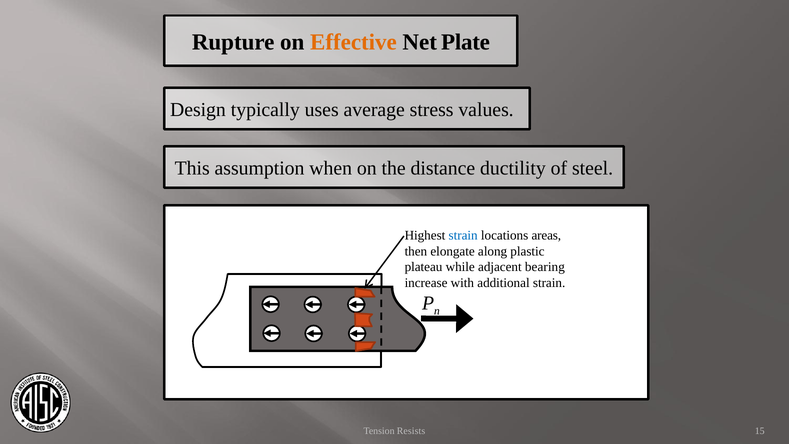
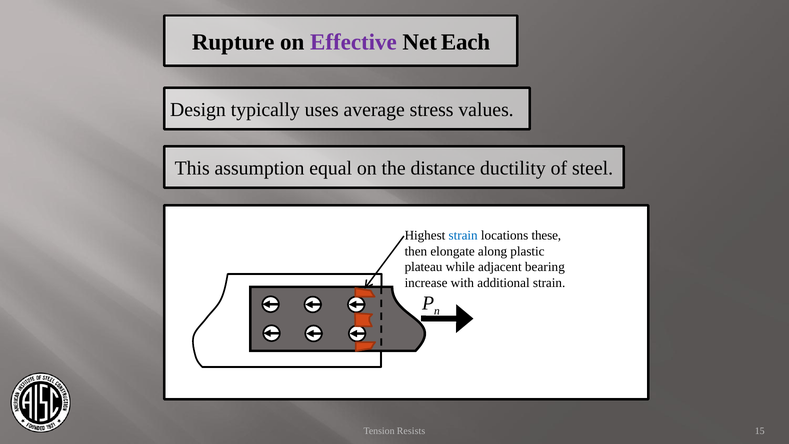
Effective colour: orange -> purple
Plate: Plate -> Each
when: when -> equal
areas: areas -> these
